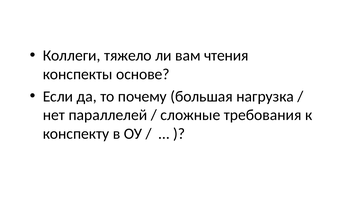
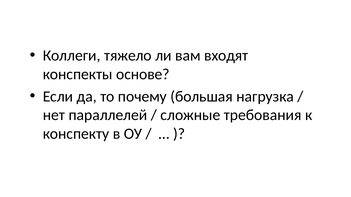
чтения: чтения -> входят
